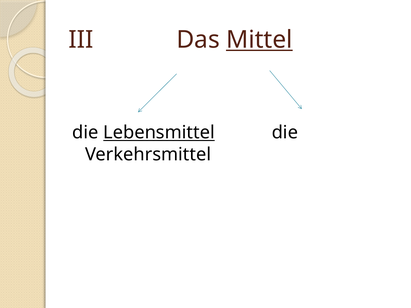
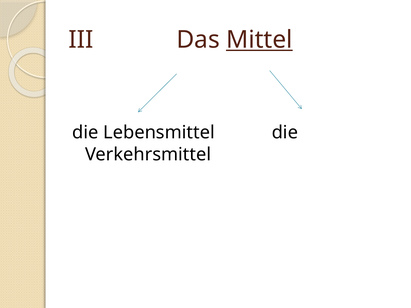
Lebensmittel underline: present -> none
